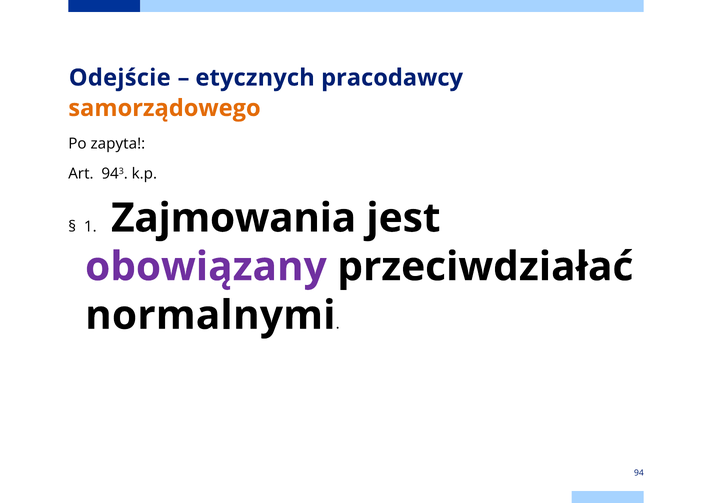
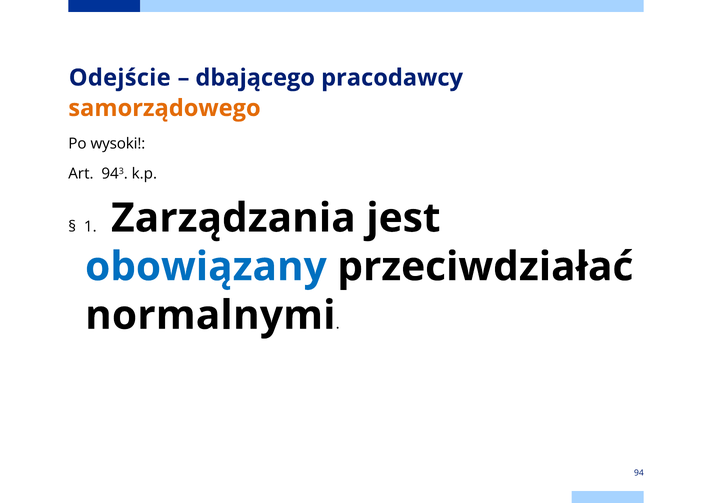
etycznych: etycznych -> dbającego
zapyta: zapyta -> wysoki
Zajmowania: Zajmowania -> Zarządzania
obowiązany colour: purple -> blue
